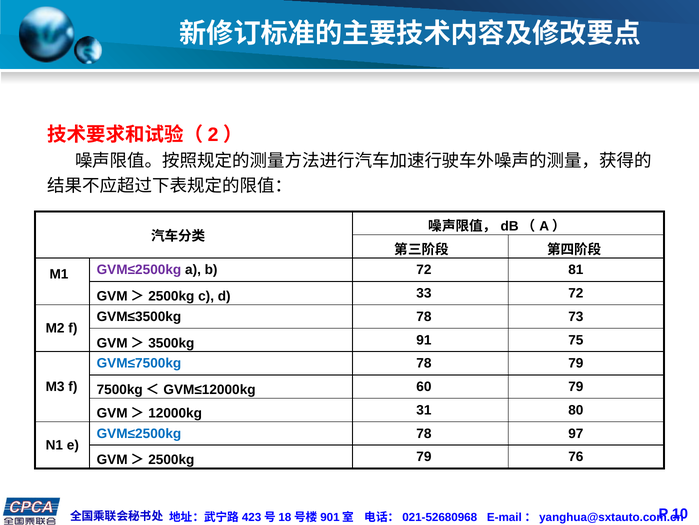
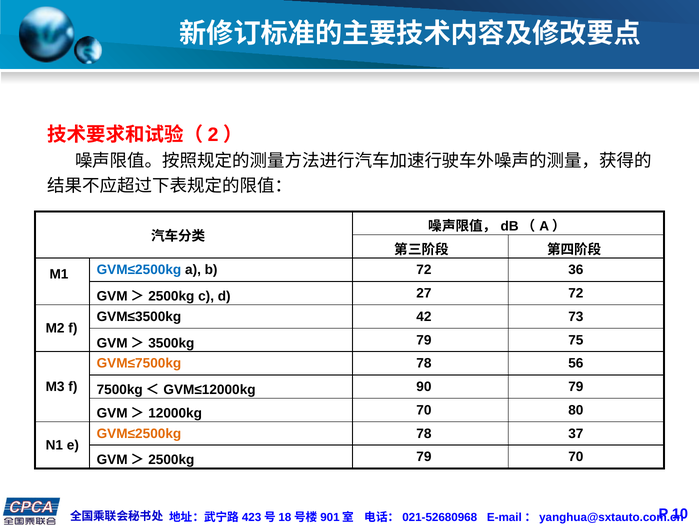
GVM≤2500kg at (139, 270) colour: purple -> blue
81: 81 -> 36
33: 33 -> 27
GVM≤3500kg 78: 78 -> 42
91 at (424, 340): 91 -> 79
GVM≤7500kg colour: blue -> orange
78 79: 79 -> 56
60: 60 -> 90
31 at (424, 410): 31 -> 70
GVM≤2500kg at (139, 433) colour: blue -> orange
97: 97 -> 37
79 76: 76 -> 70
